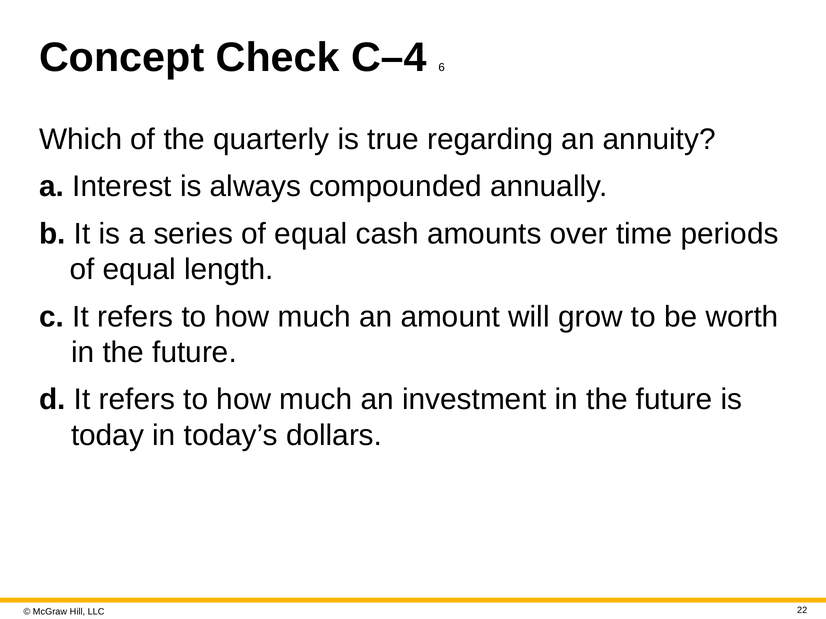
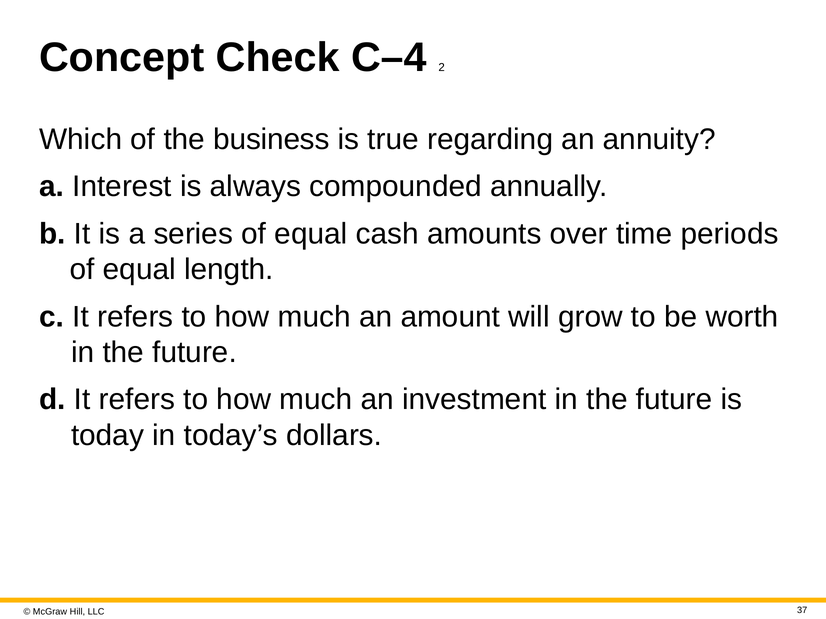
6: 6 -> 2
quarterly: quarterly -> business
22: 22 -> 37
